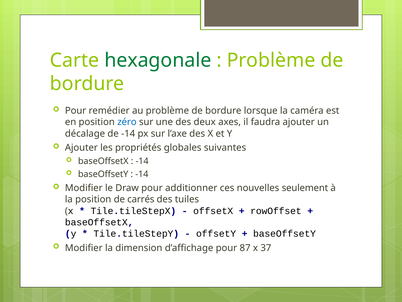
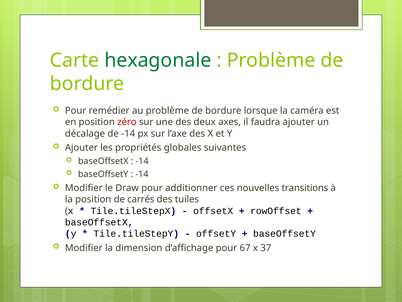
zéro colour: blue -> red
seulement: seulement -> transitions
87: 87 -> 67
